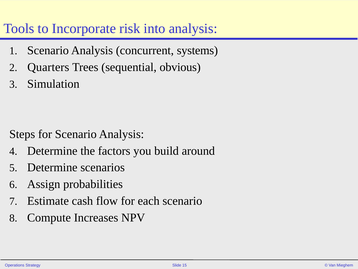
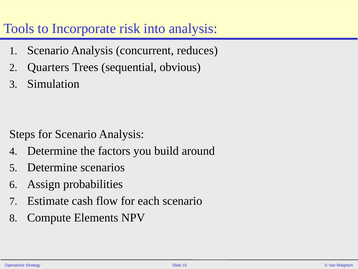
systems: systems -> reduces
Increases: Increases -> Elements
